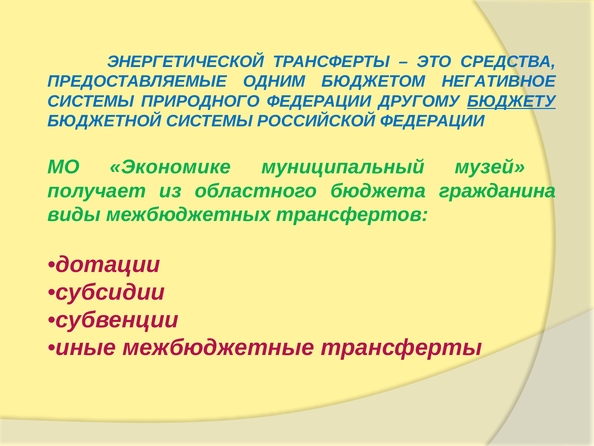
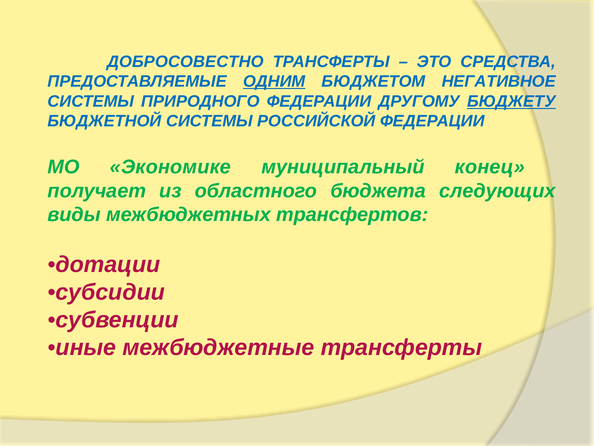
ЭНЕРГЕТИЧЕСКОЙ: ЭНЕРГЕТИЧЕСКОЙ -> ДОБРОСОВЕСТНО
ОДНИМ underline: none -> present
музей: музей -> конец
гражданина: гражданина -> следующих
